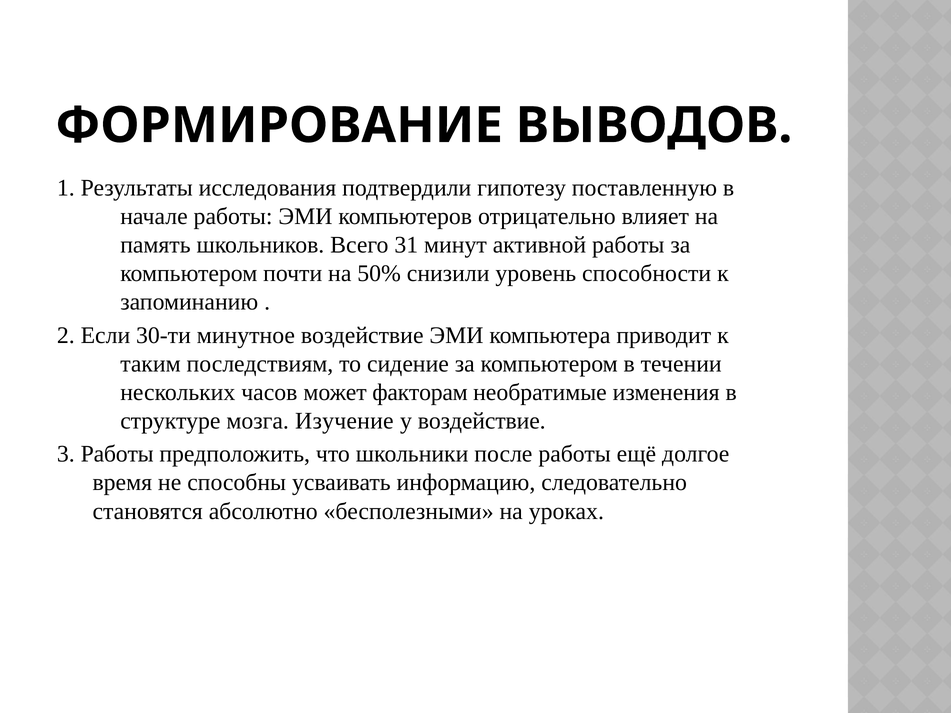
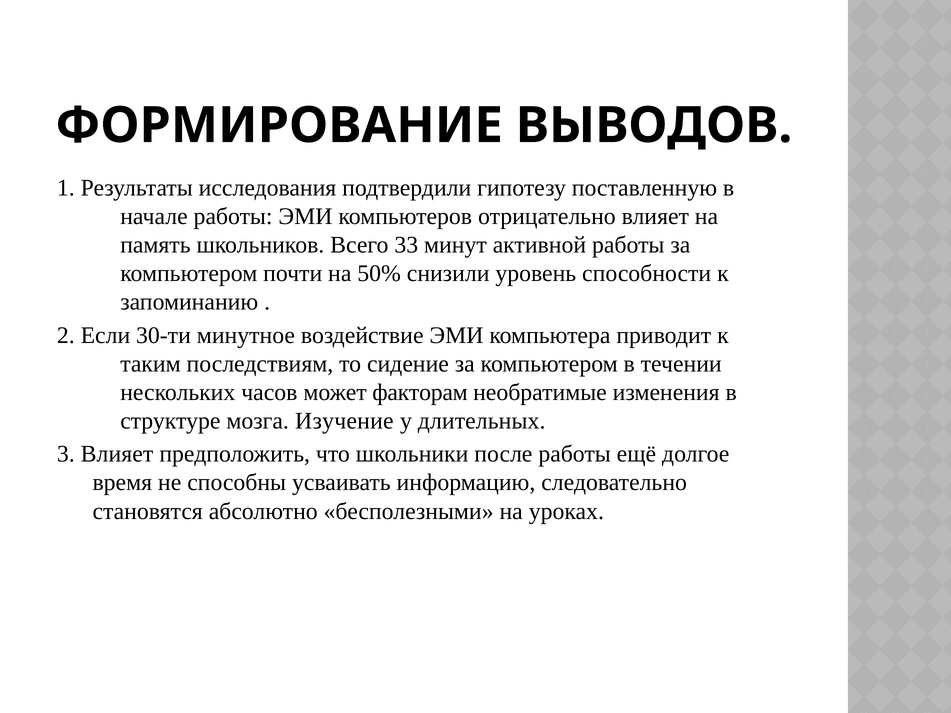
31: 31 -> 33
у воздействие: воздействие -> длительных
3 Работы: Работы -> Влияет
